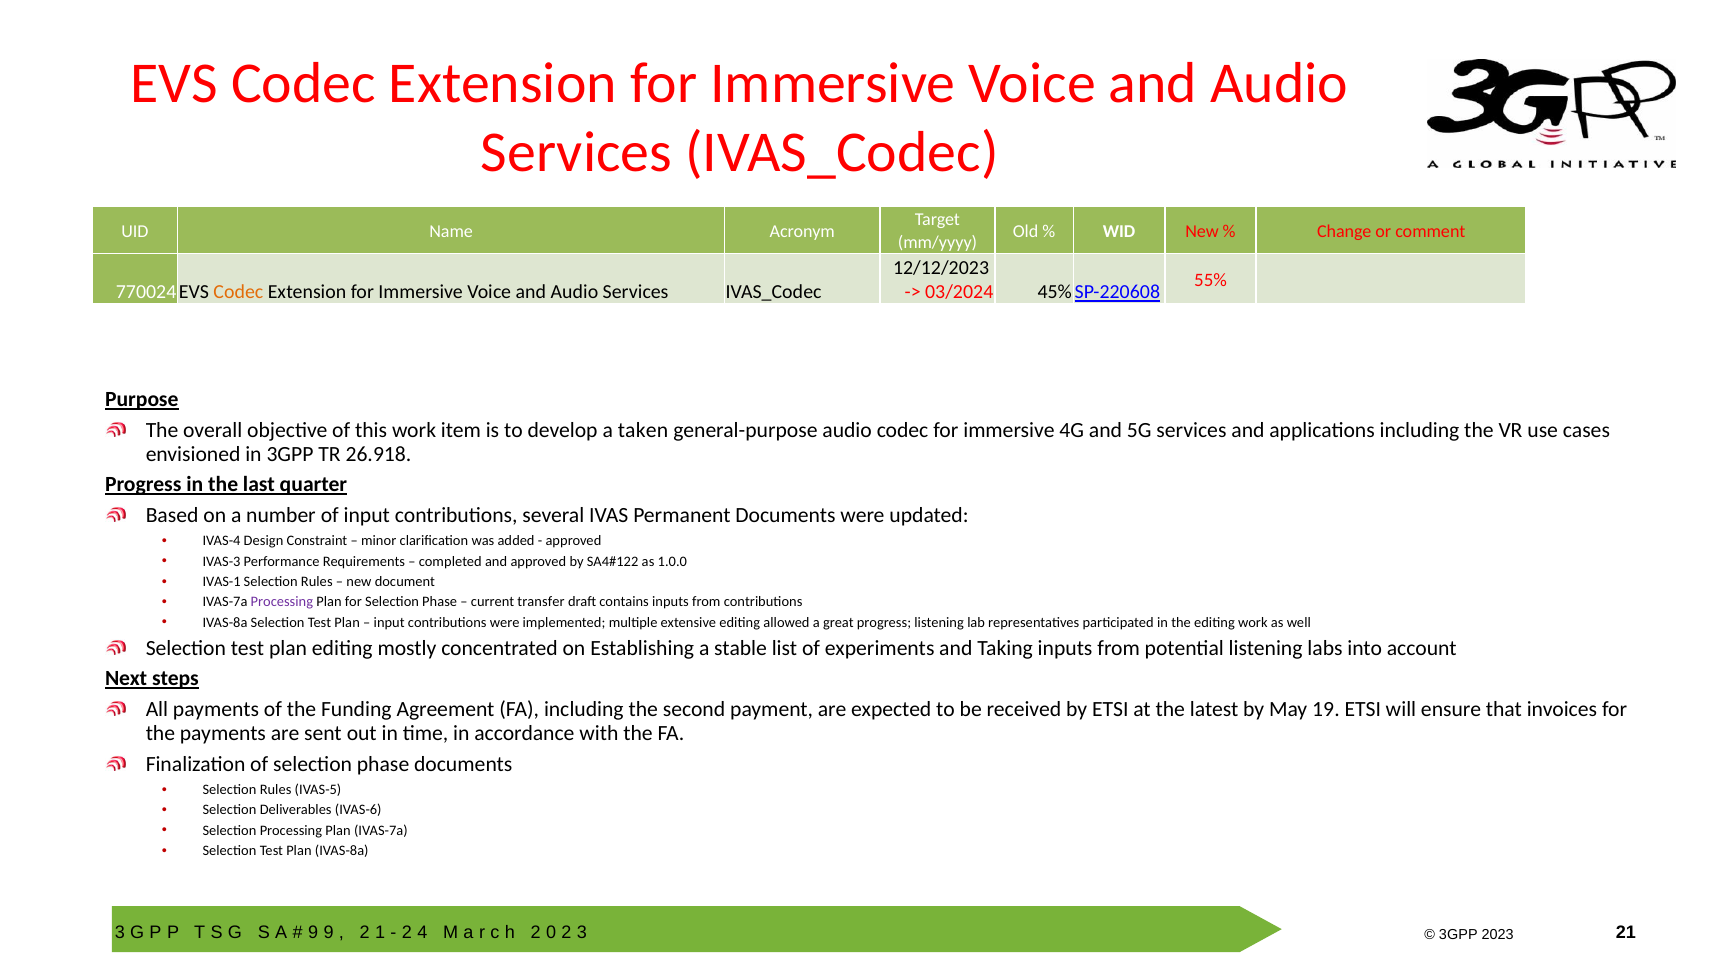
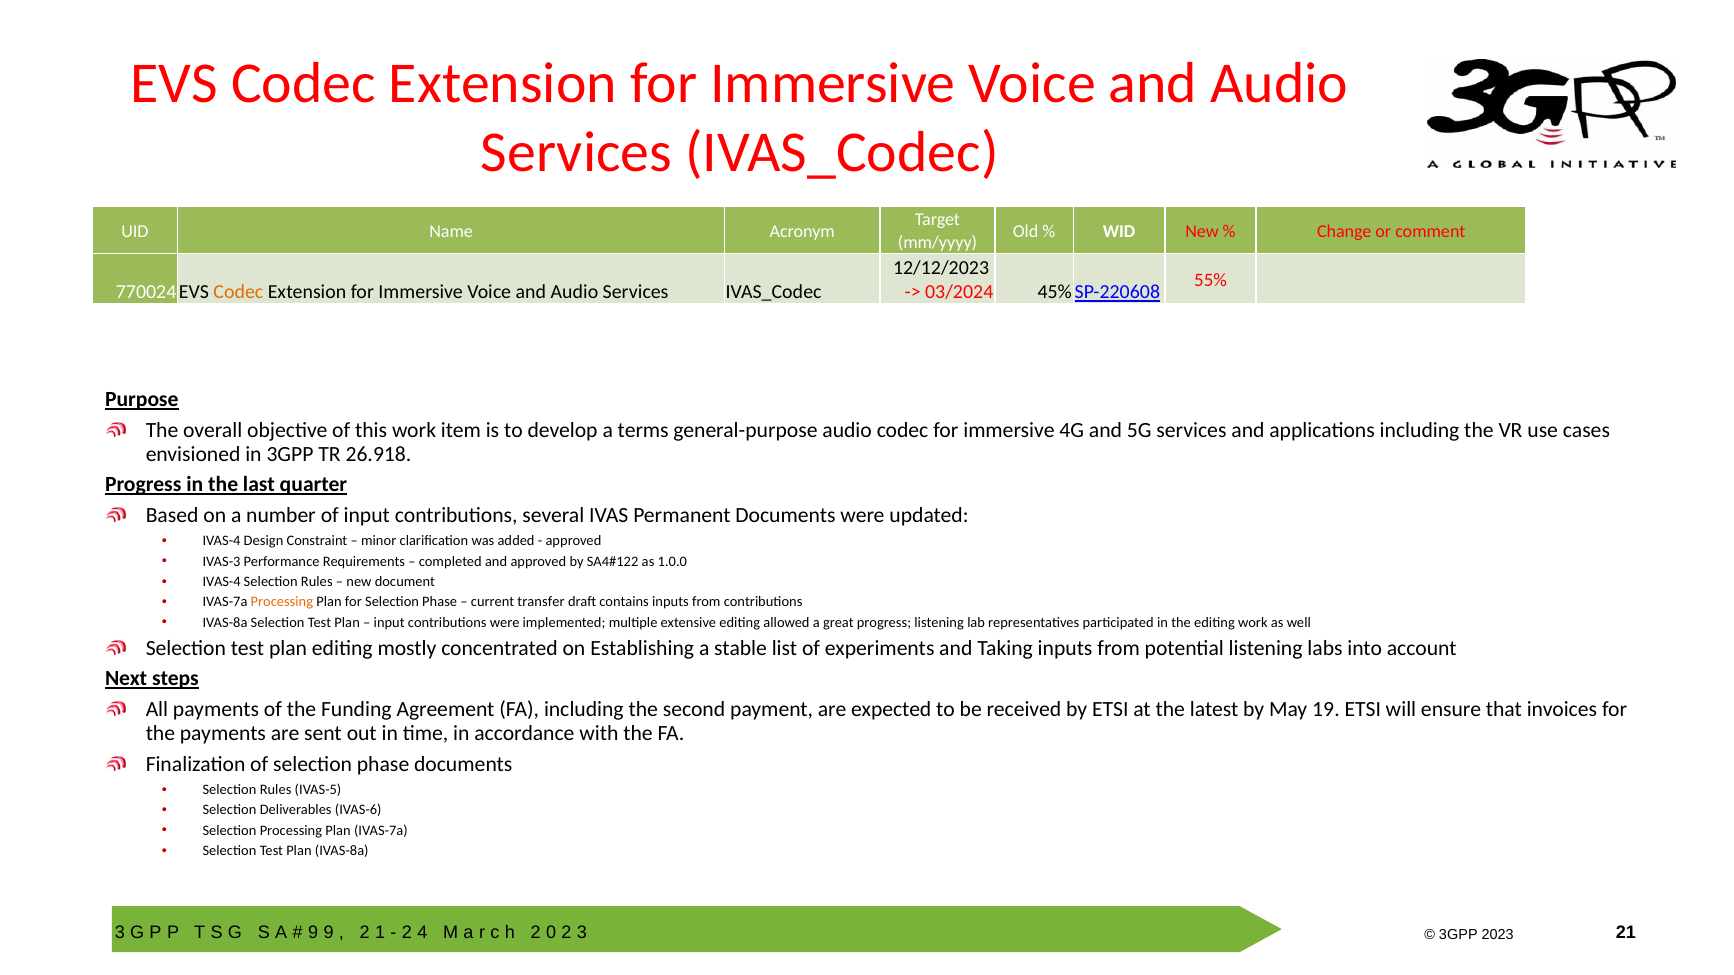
taken: taken -> terms
IVAS-1 at (222, 582): IVAS-1 -> IVAS-4
Processing at (282, 602) colour: purple -> orange
